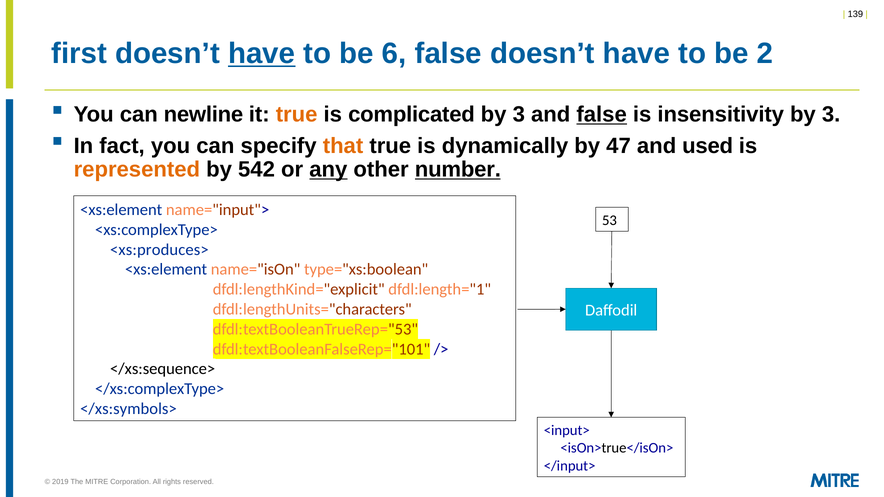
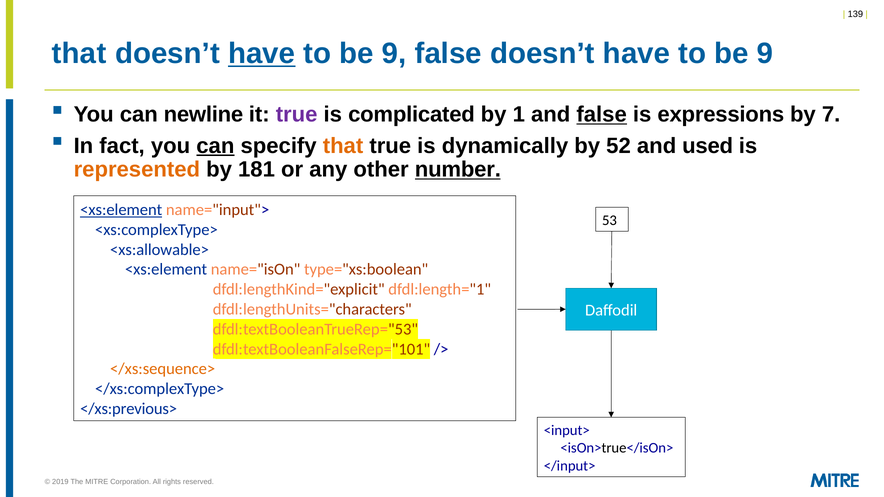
first at (79, 54): first -> that
6 at (394, 54): 6 -> 9
2 at (765, 54): 2 -> 9
true at (297, 115) colour: orange -> purple
3 at (519, 115): 3 -> 1
insensitivity: insensitivity -> expressions
3 at (831, 115): 3 -> 7
can at (215, 146) underline: none -> present
47: 47 -> 52
542: 542 -> 181
any underline: present -> none
<xs:element at (121, 210) underline: none -> present
<xs:produces>: <xs:produces> -> <xs:allowable>
</xs:sequence> colour: black -> orange
</xs:symbols>: </xs:symbols> -> </xs:previous>
